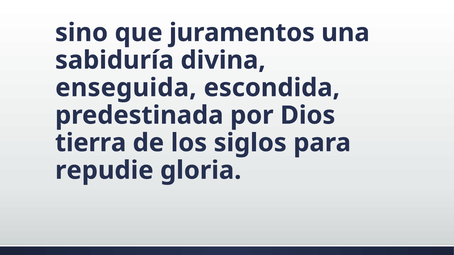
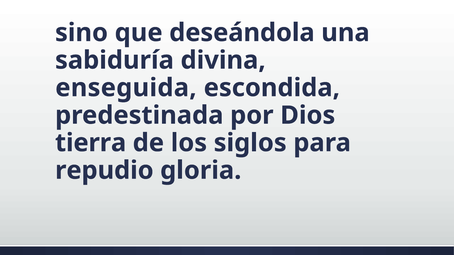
juramentos: juramentos -> deseándola
repudie: repudie -> repudio
